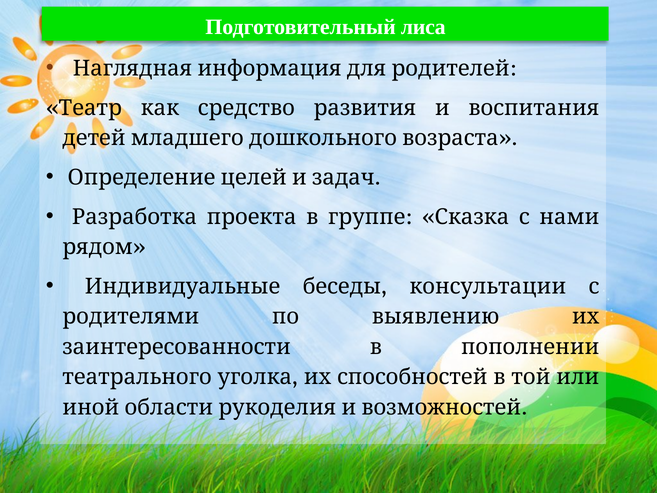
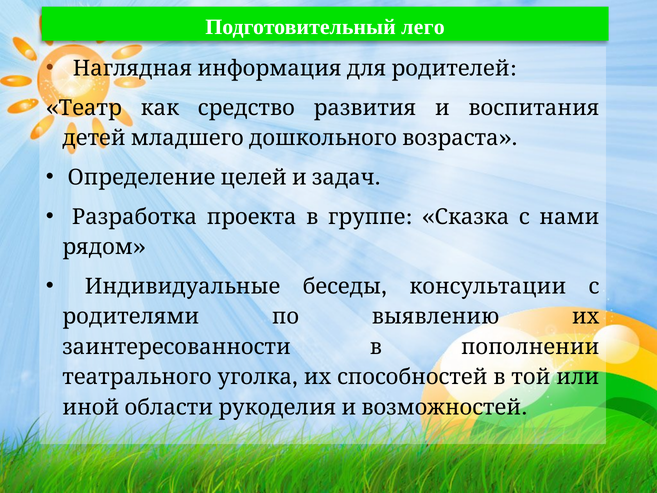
лиса: лиса -> лего
